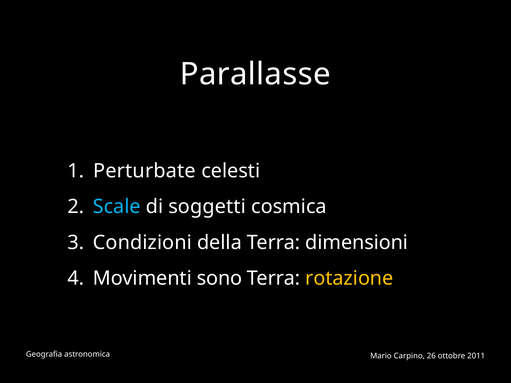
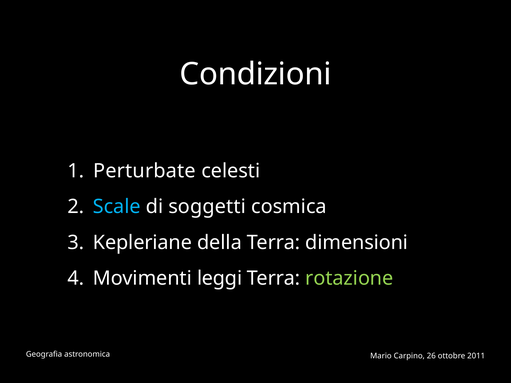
Parallasse: Parallasse -> Condizioni
Condizioni: Condizioni -> Kepleriane
sono: sono -> leggi
rotazione colour: yellow -> light green
